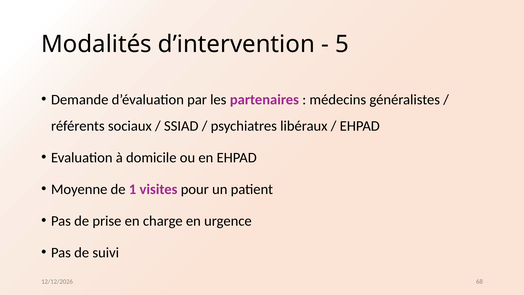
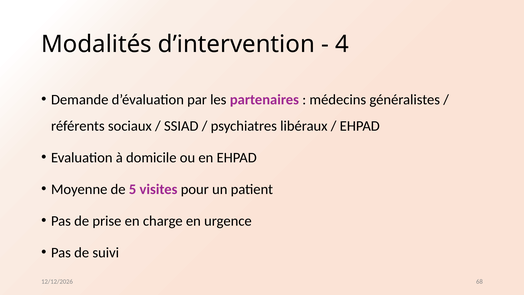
5: 5 -> 4
1: 1 -> 5
